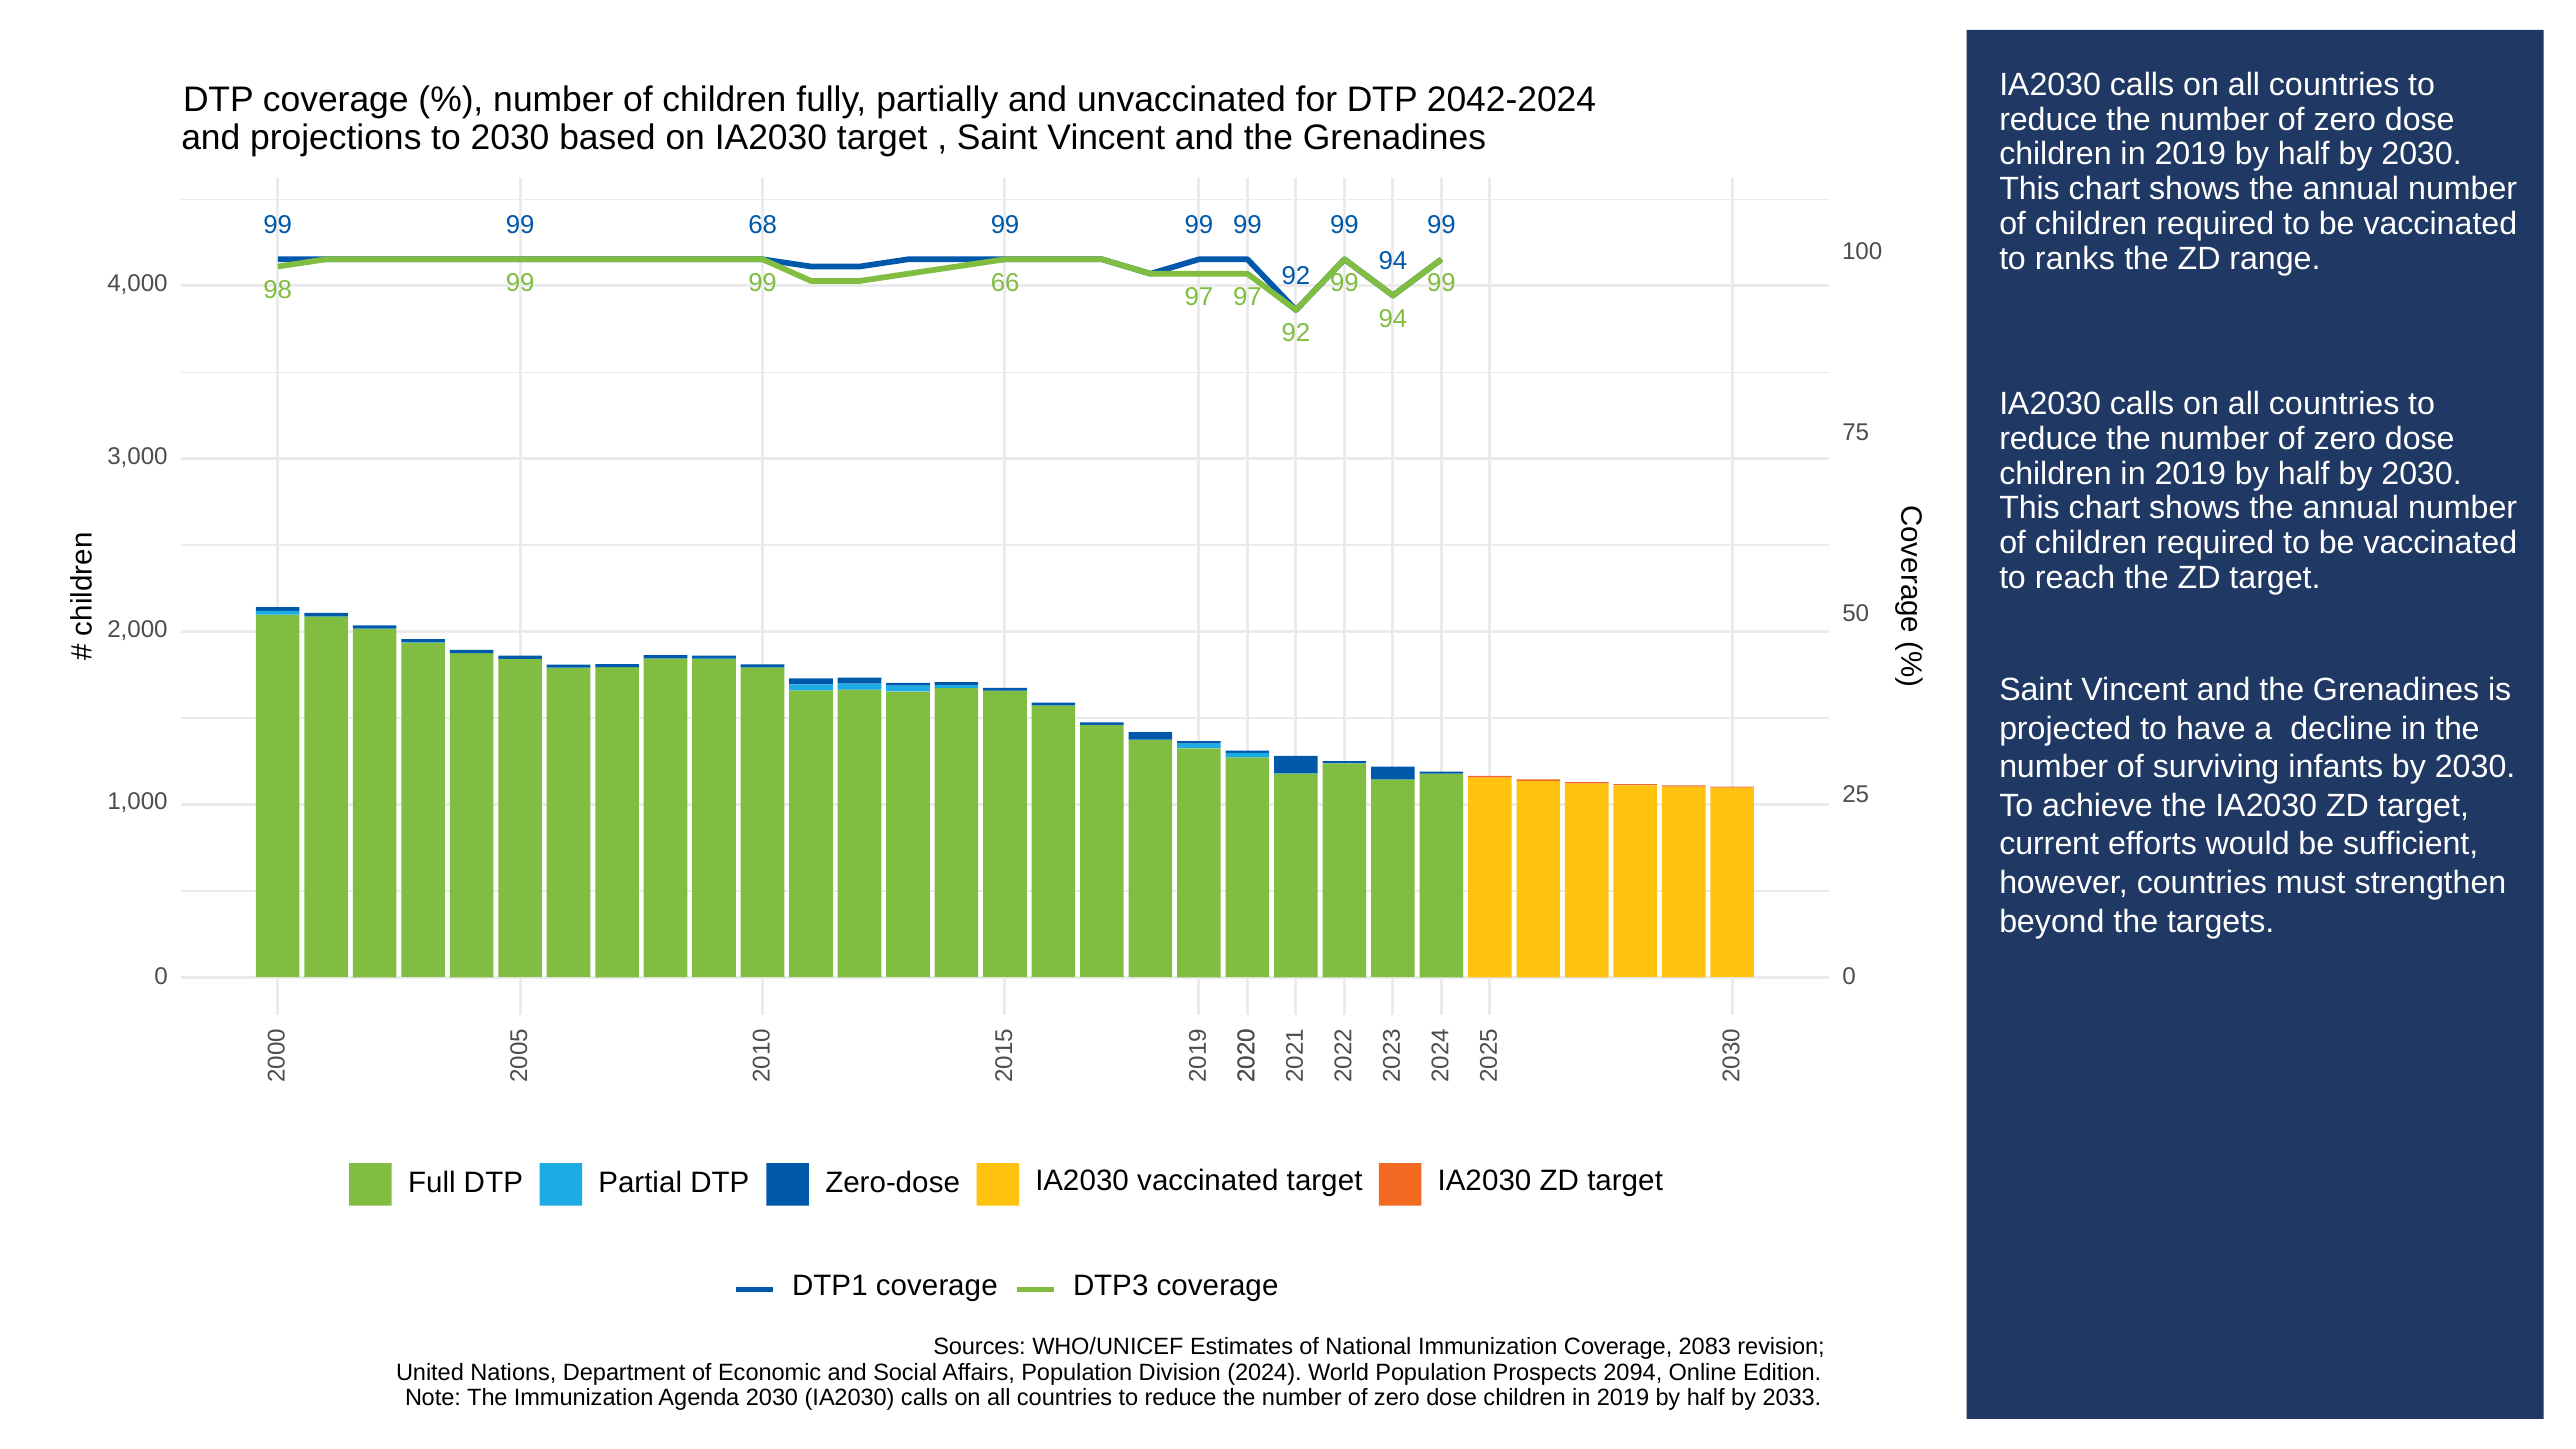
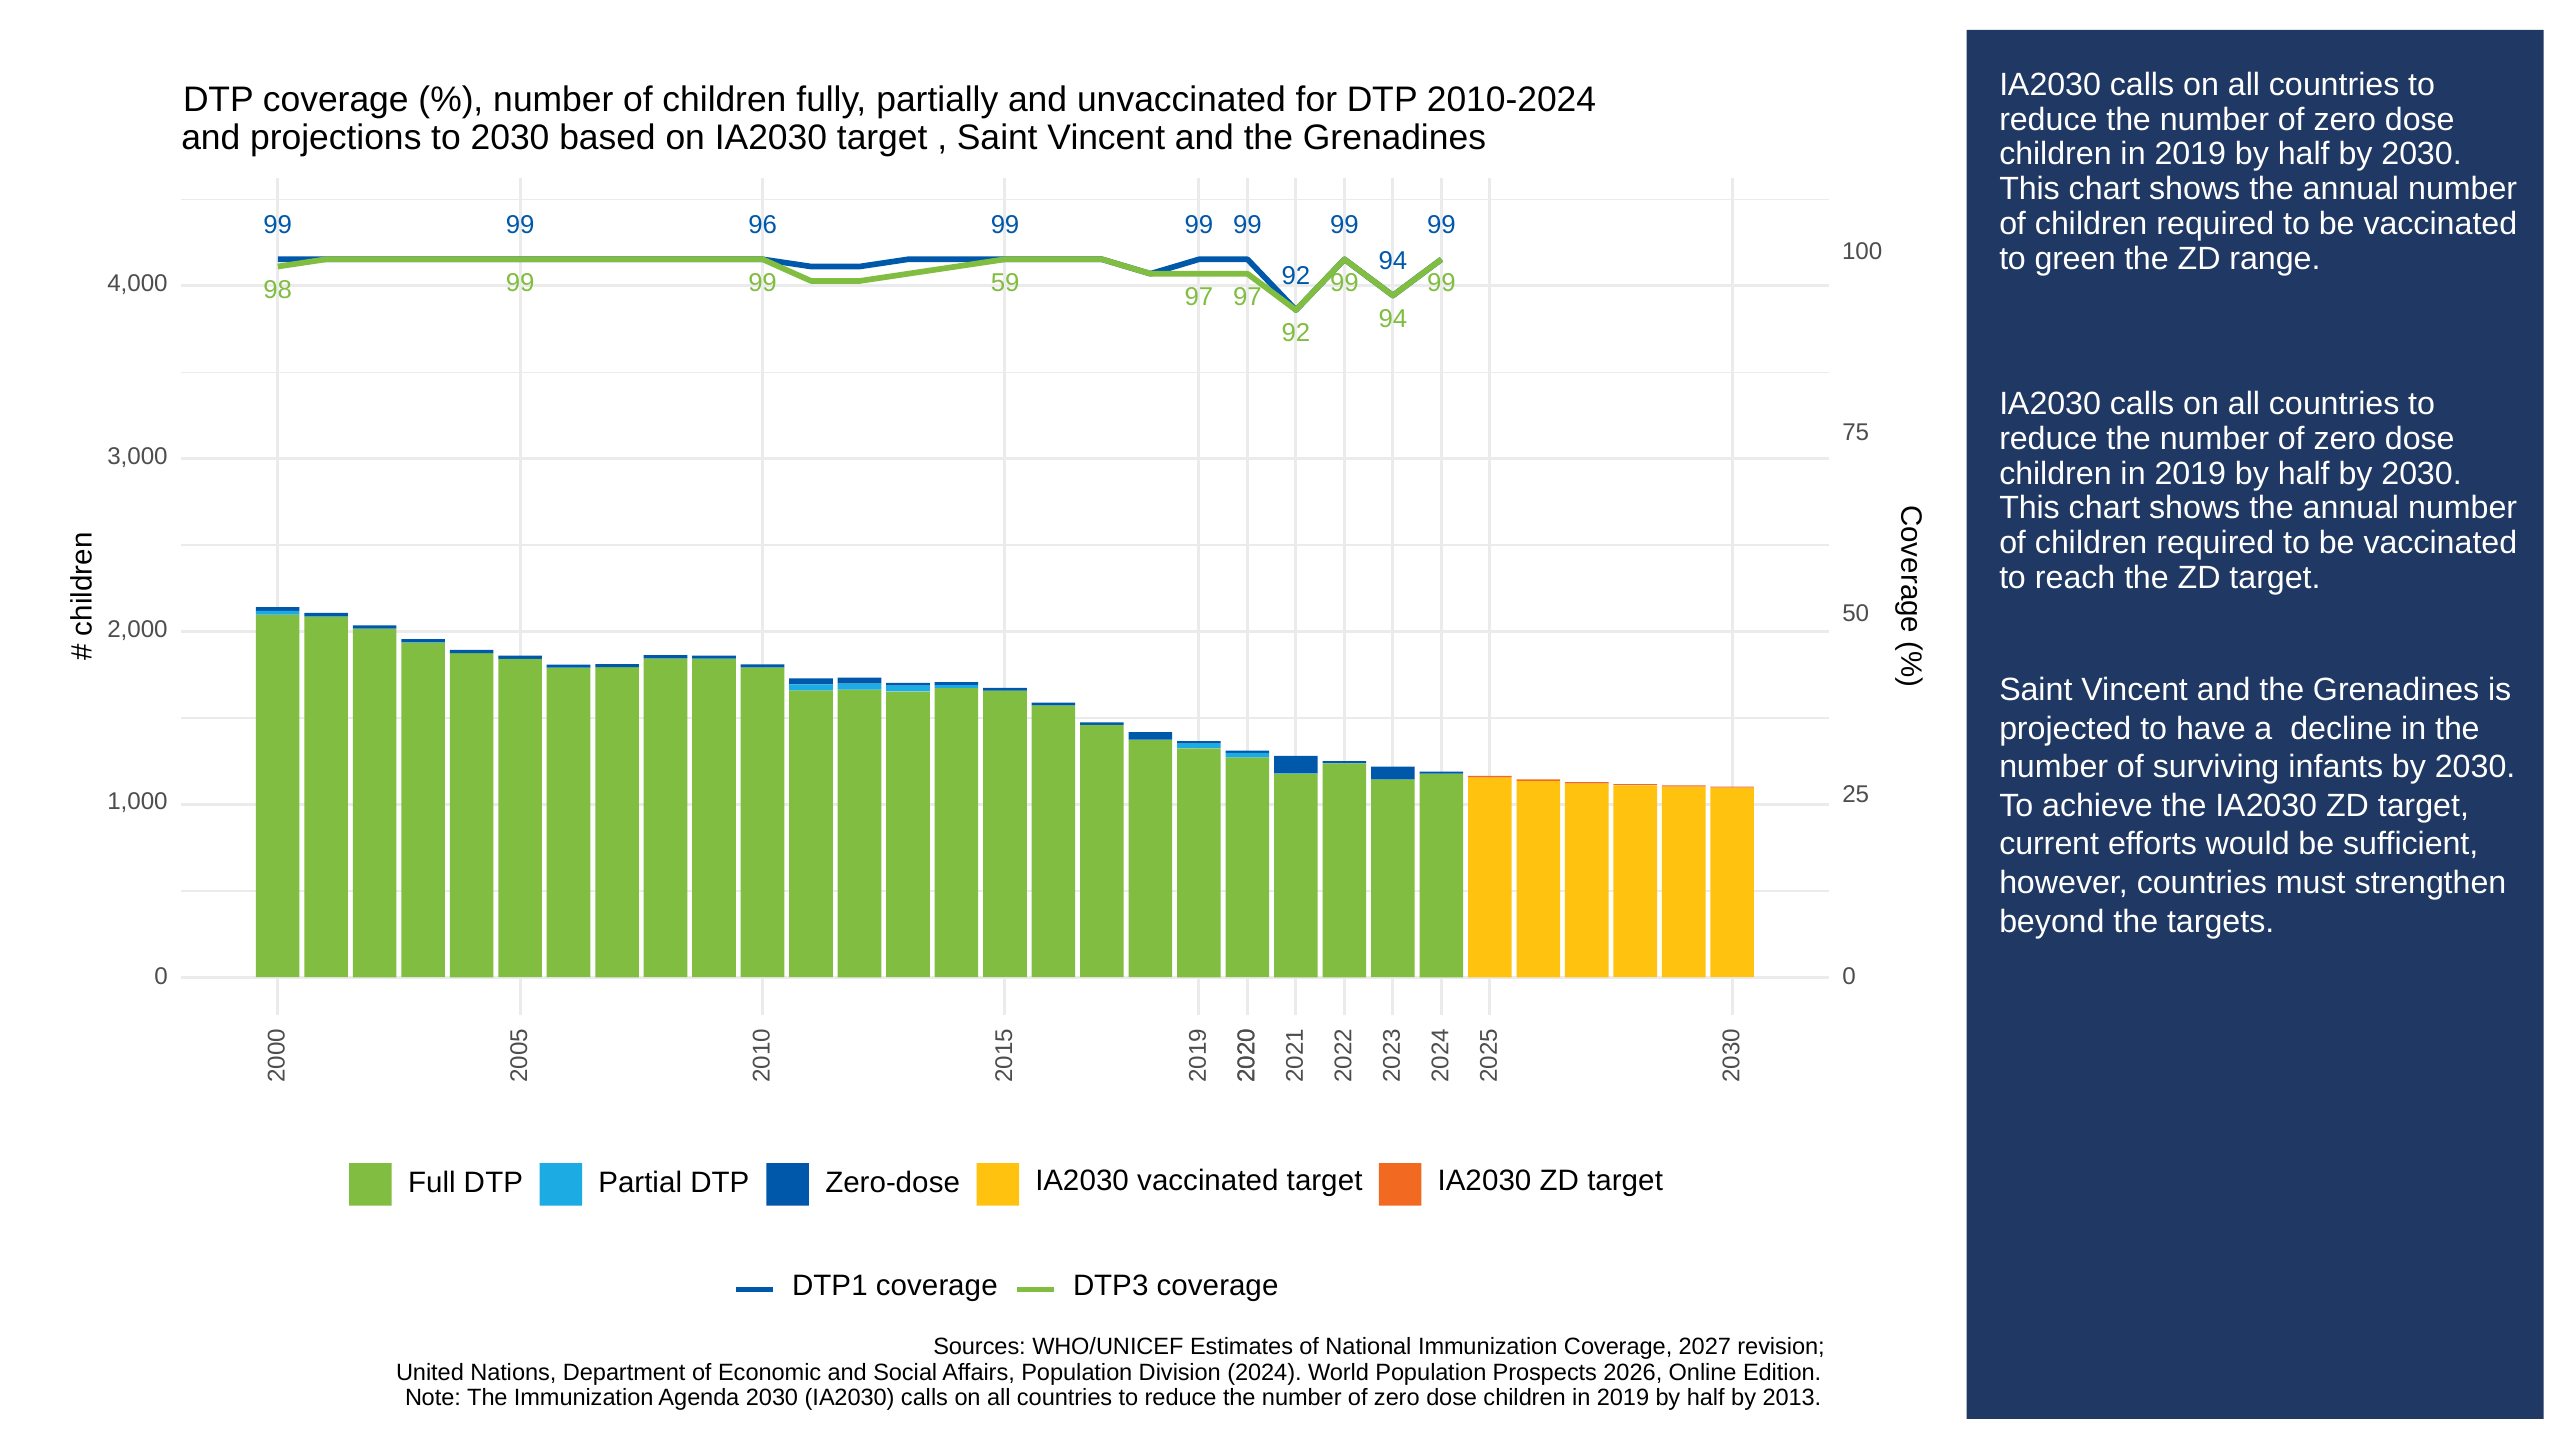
2042-2024: 2042-2024 -> 2010-2024
68: 68 -> 96
ranks: ranks -> green
66: 66 -> 59
2083: 2083 -> 2027
2094: 2094 -> 2026
2033: 2033 -> 2013
